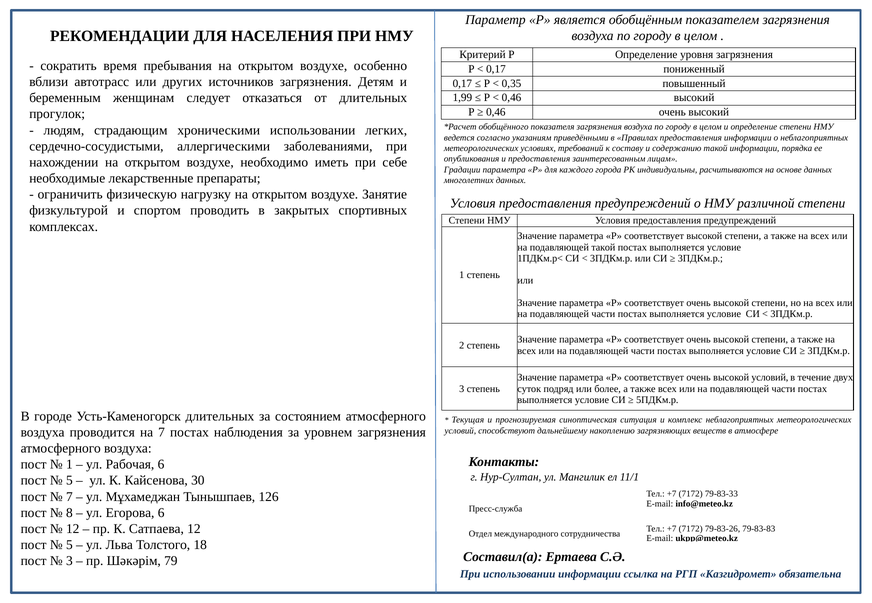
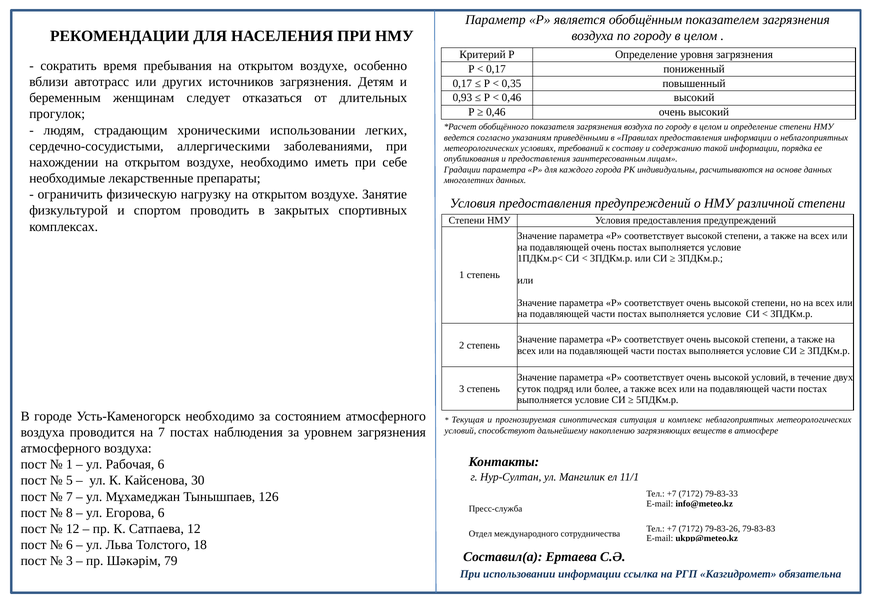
1,99: 1,99 -> 0,93
подавляющей такой: такой -> очень
Усть-Каменогорск длительных: длительных -> необходимо
5 at (69, 545): 5 -> 6
